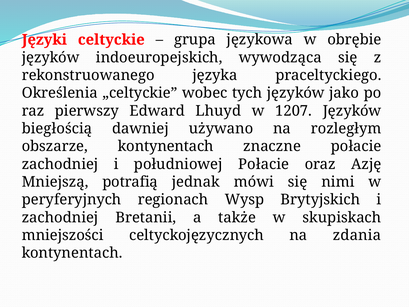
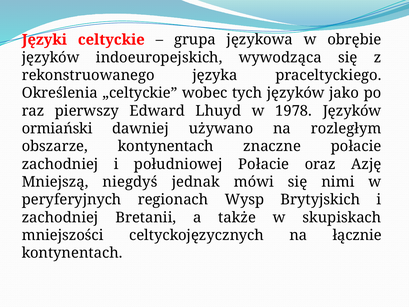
1207: 1207 -> 1978
biegłością: biegłością -> ormiański
potrafią: potrafią -> niegdyś
zdania: zdania -> łącznie
